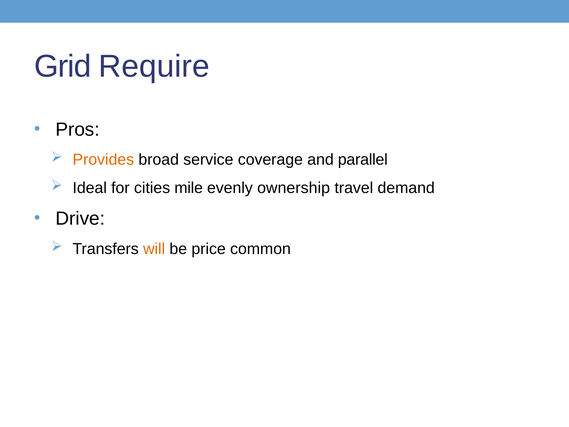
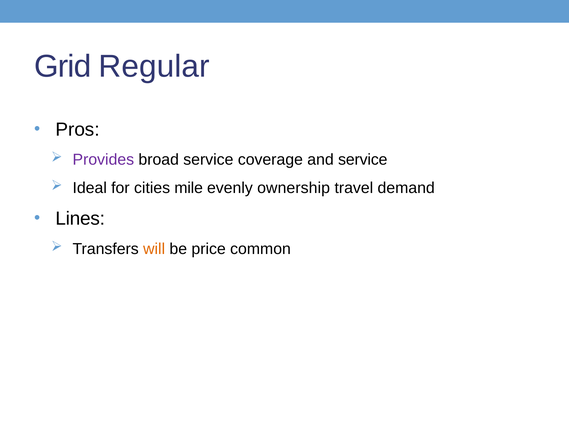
Require: Require -> Regular
Provides colour: orange -> purple
and parallel: parallel -> service
Drive: Drive -> Lines
